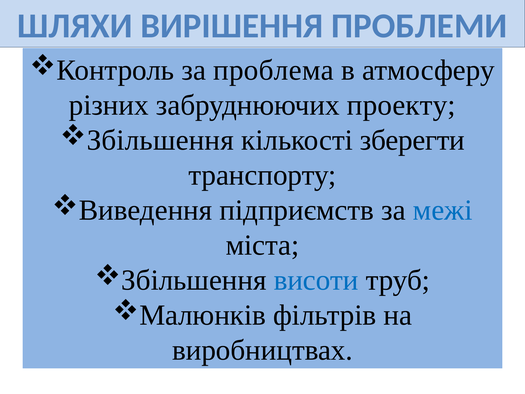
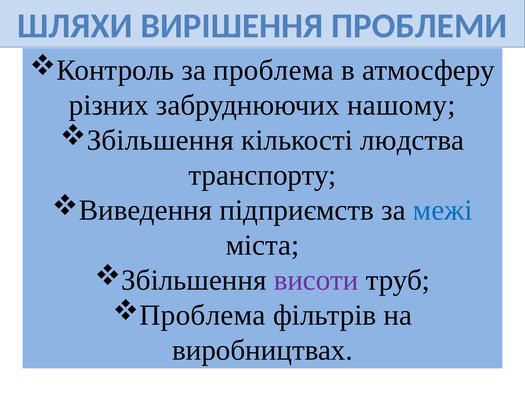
проекту: проекту -> нашому
зберегти: зберегти -> людства
висоти colour: blue -> purple
Малюнків at (203, 315): Малюнків -> Проблема
